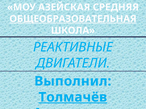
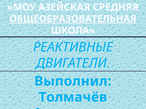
Толмачёв underline: present -> none
